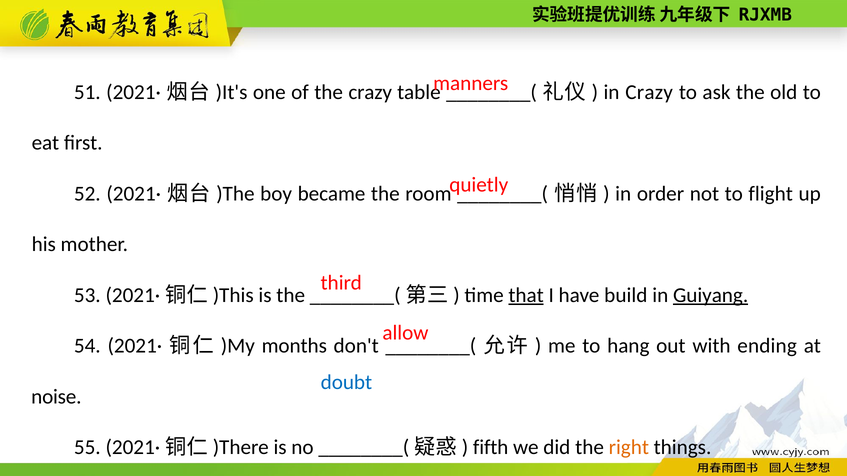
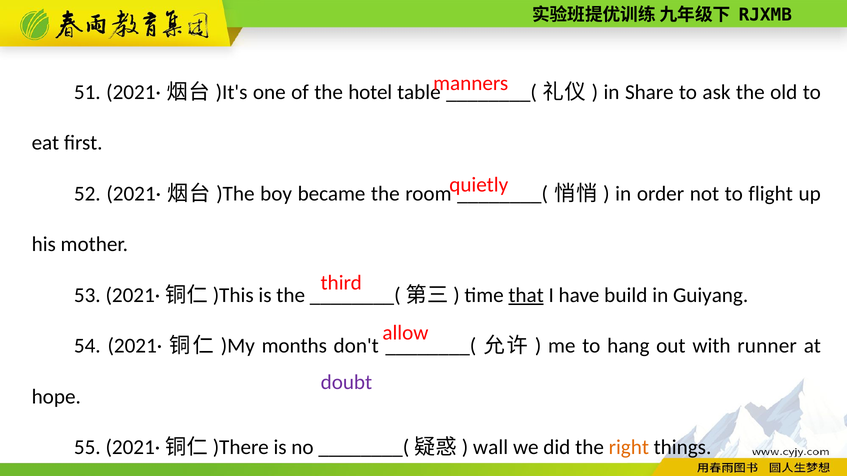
the crazy: crazy -> hotel
in Crazy: Crazy -> Share
Guiyang underline: present -> none
ending: ending -> runner
doubt colour: blue -> purple
noise: noise -> hope
fifth: fifth -> wall
